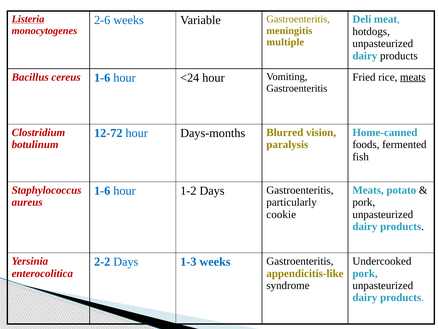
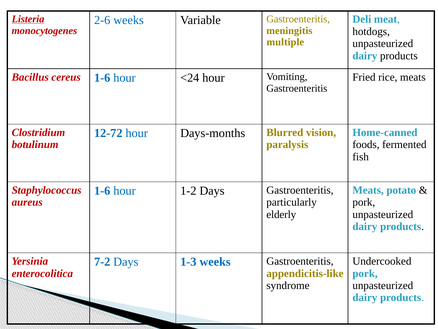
meats at (413, 77) underline: present -> none
cookie: cookie -> elderly
2-2: 2-2 -> 7-2
